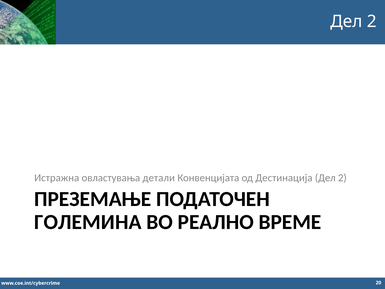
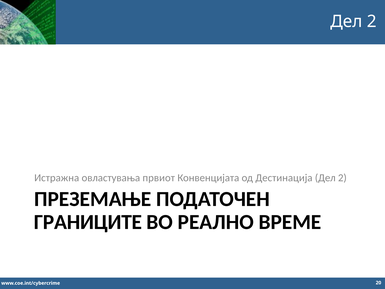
детали: детали -> првиот
ГОЛЕМИНА: ГОЛЕМИНА -> ГРАНИЦИТЕ
